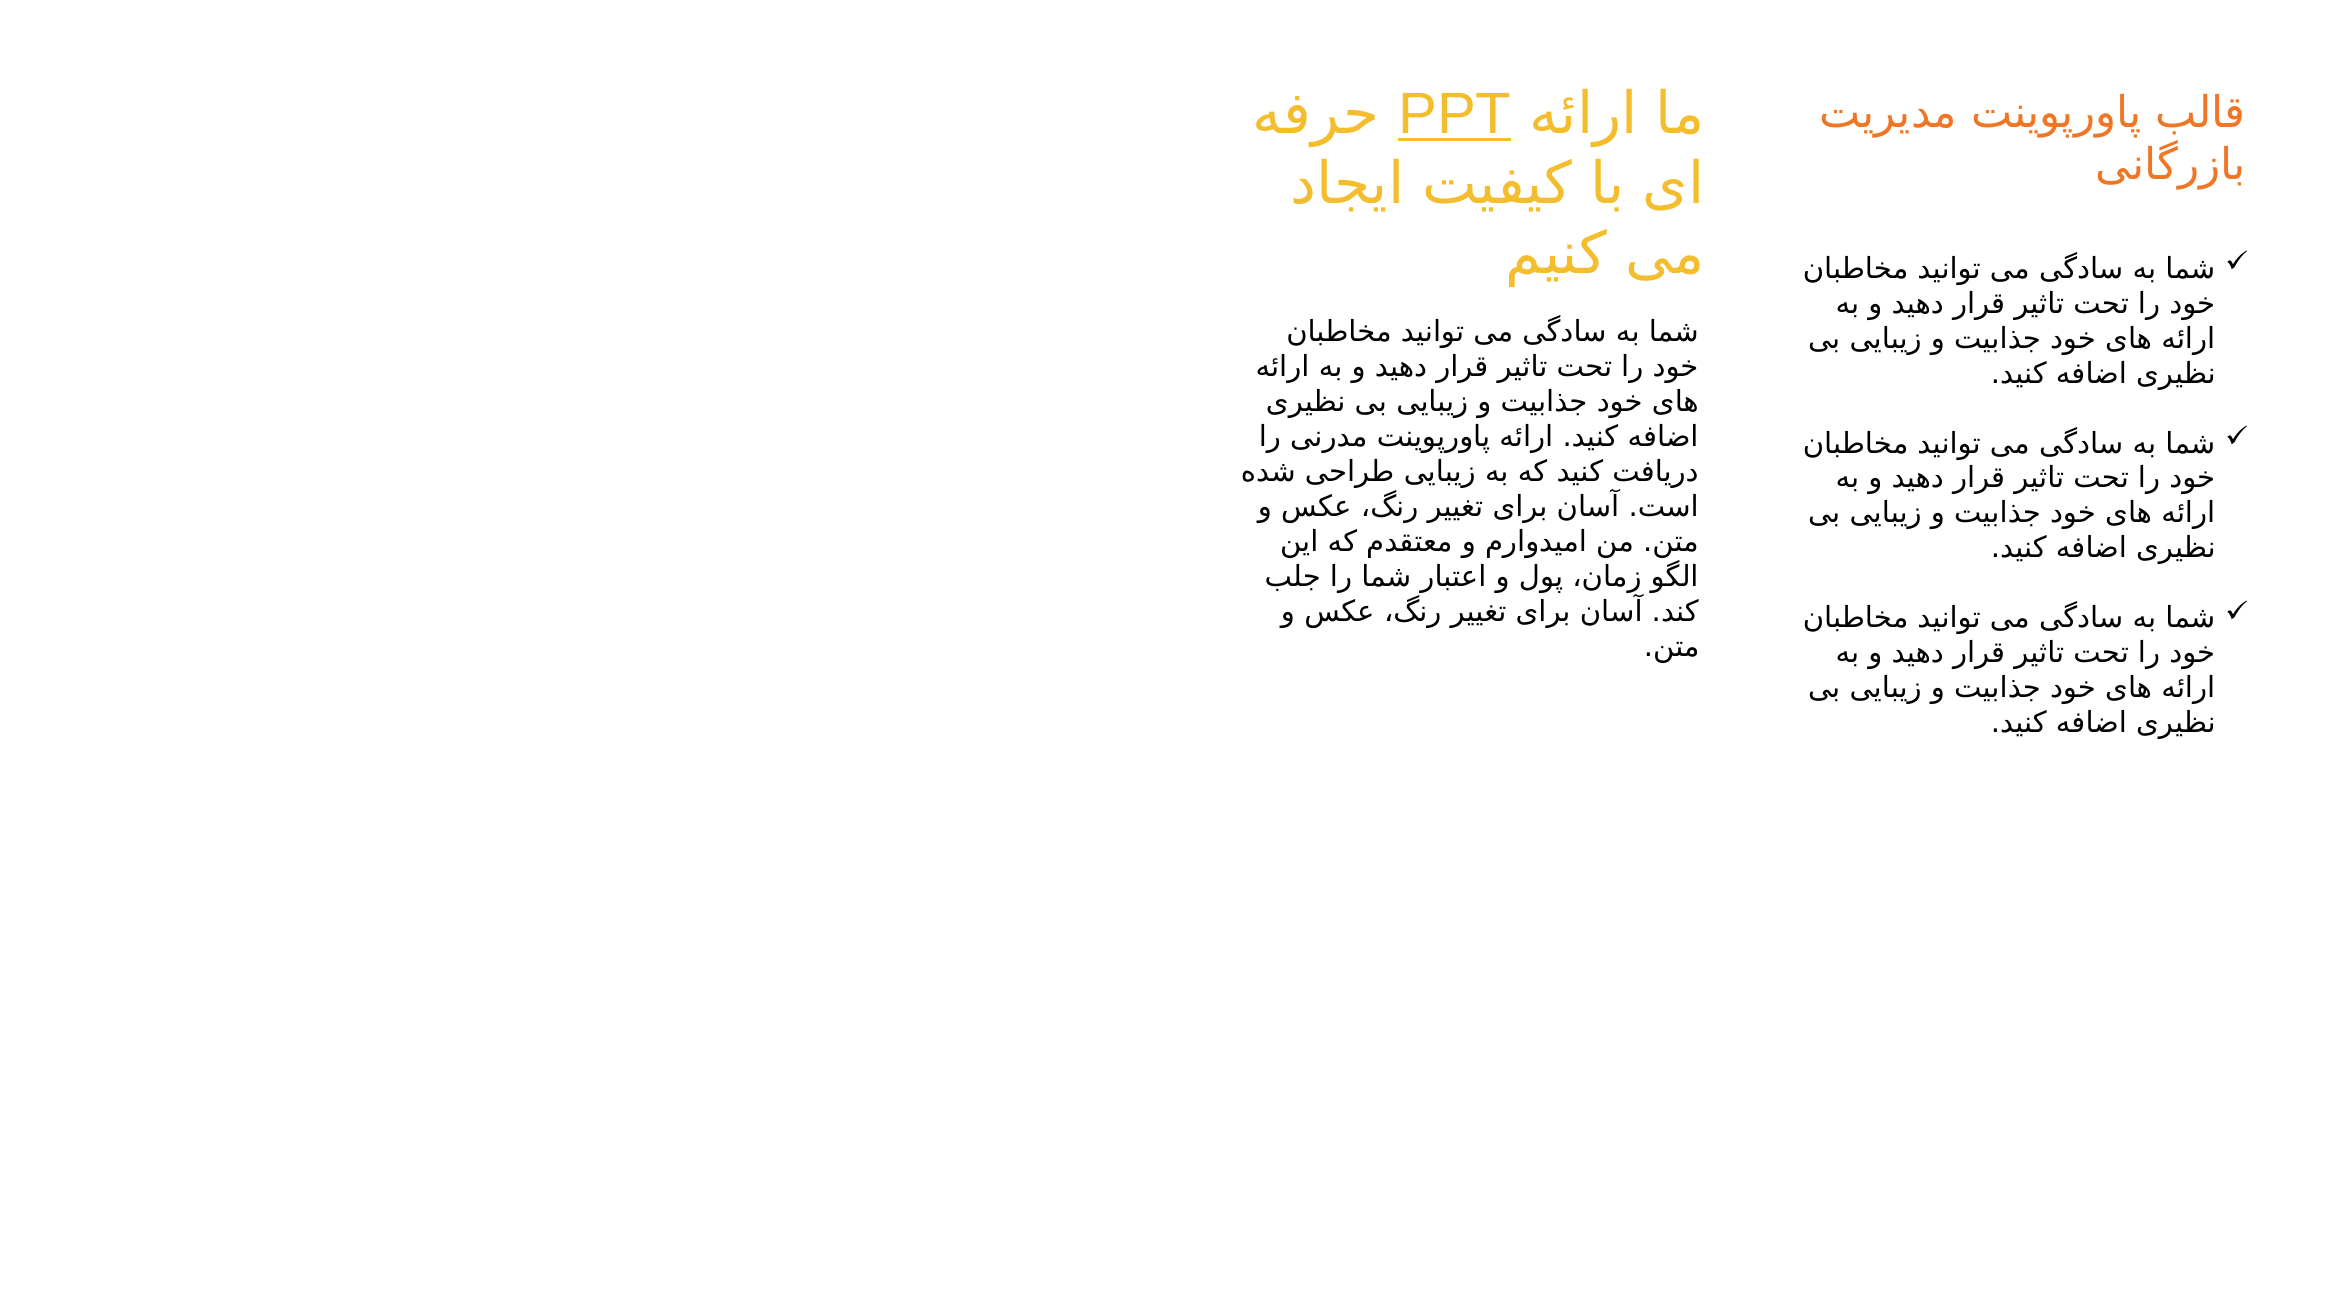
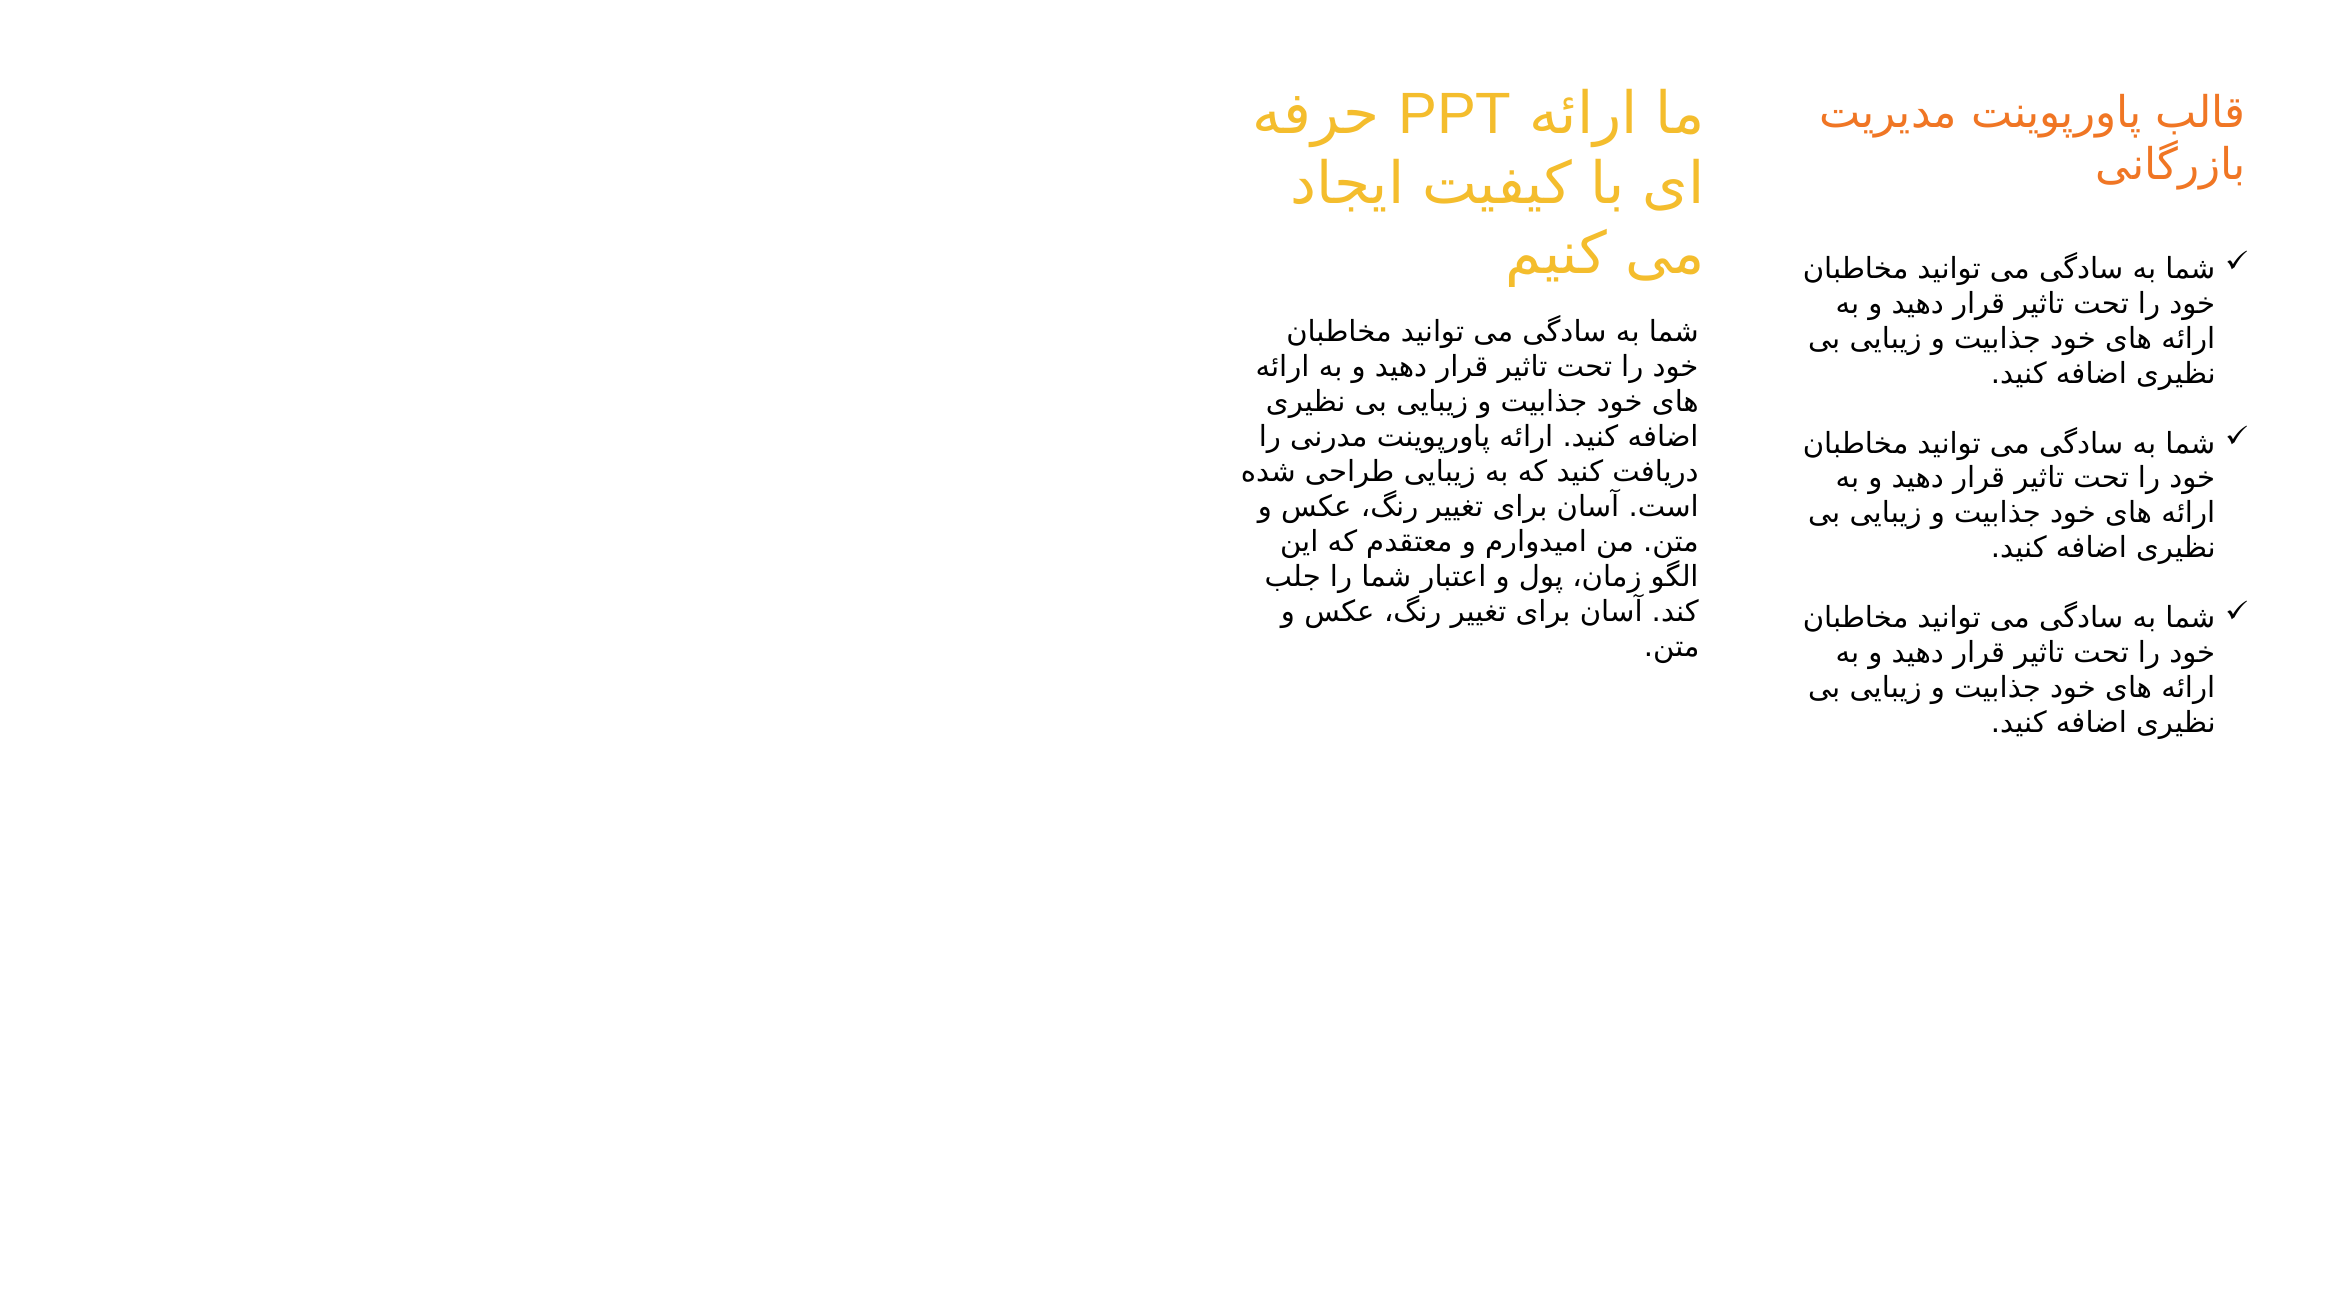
PPT underline: present -> none
